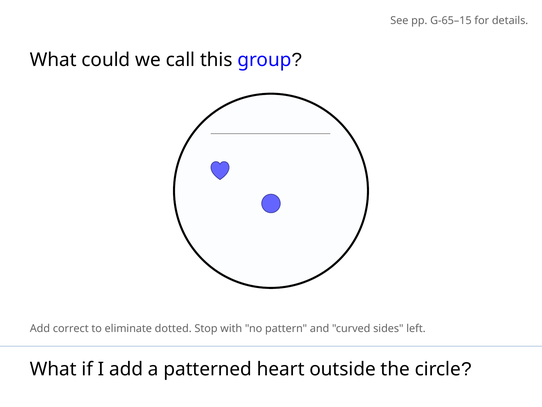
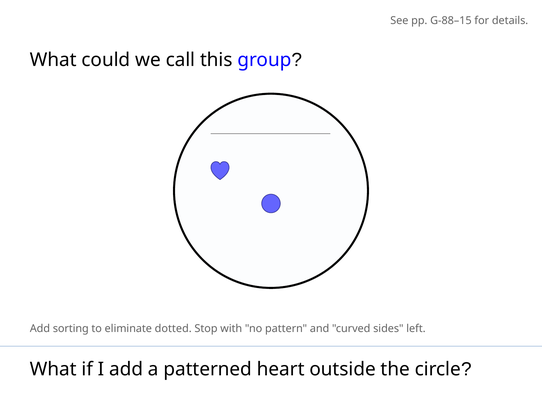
G-65–15: G-65–15 -> G-88–15
correct: correct -> sorting
